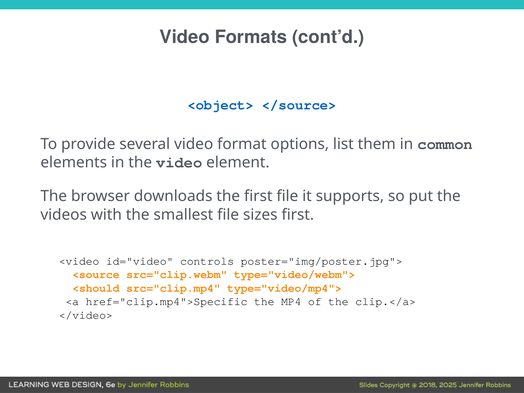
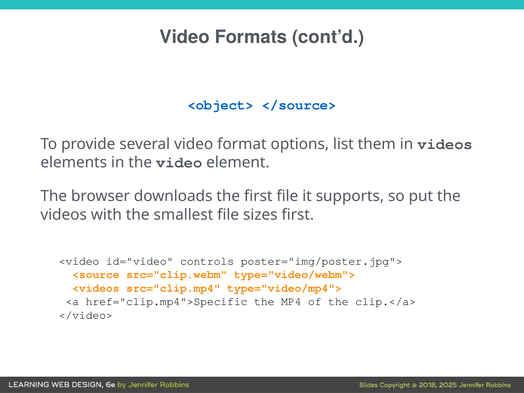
in common: common -> videos
<should: <should -> <videos
